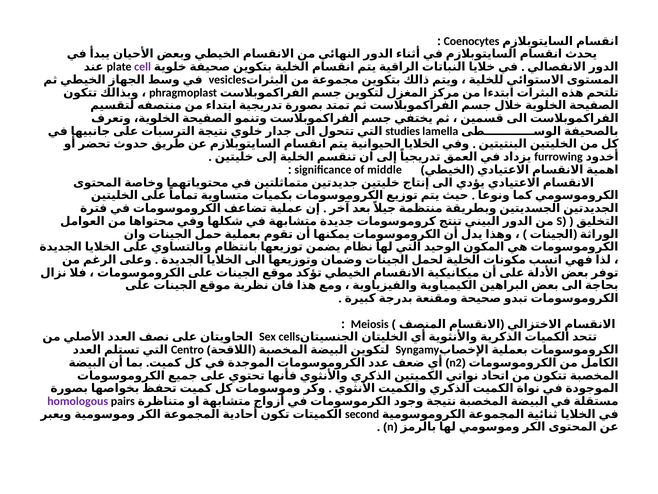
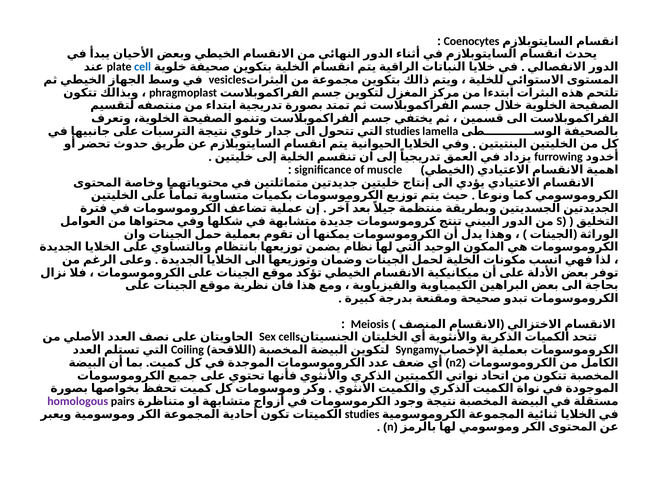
cell colour: purple -> blue
middle: middle -> muscle
Centro: Centro -> Coiling
second at (362, 414): second -> studies
